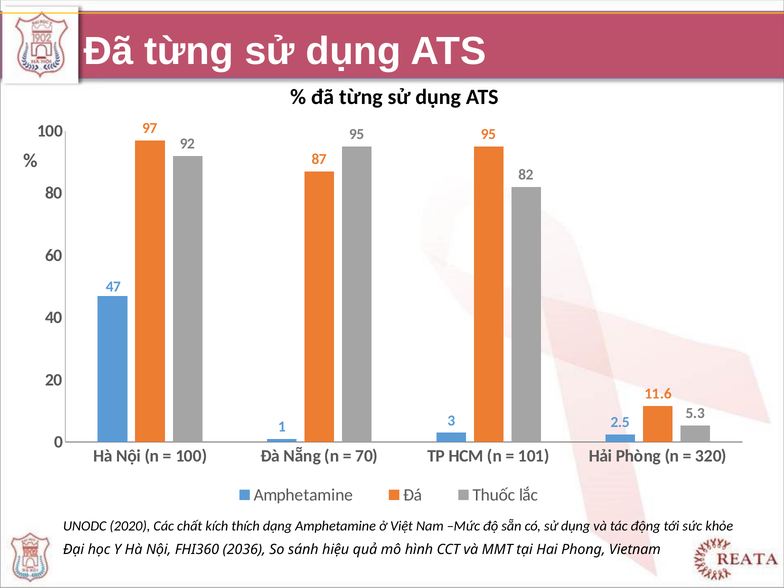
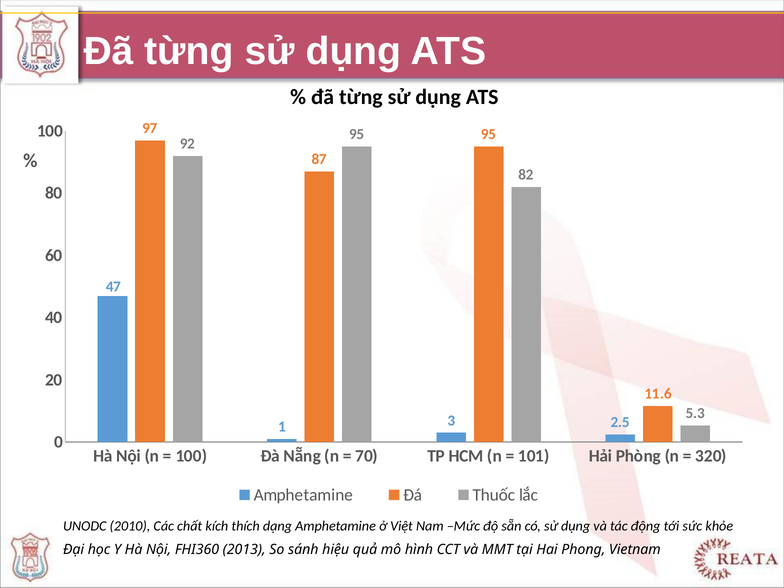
2020: 2020 -> 2010
2036: 2036 -> 2013
